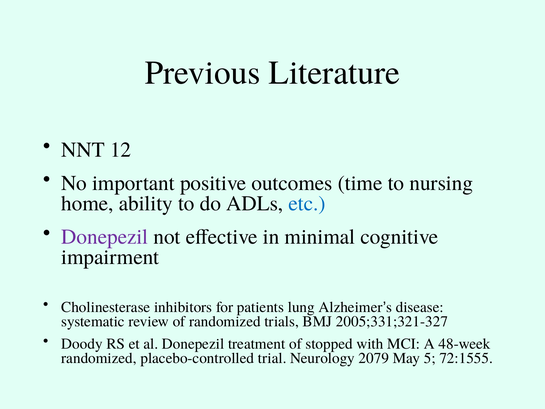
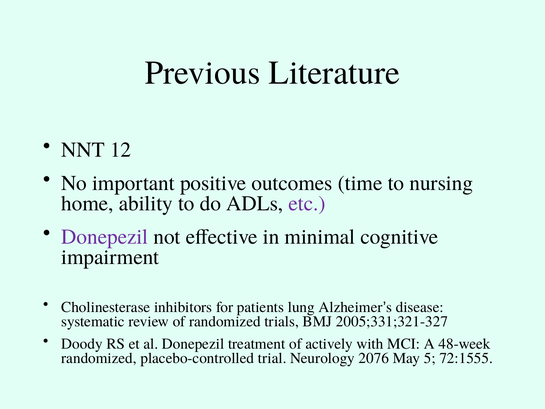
etc colour: blue -> purple
stopped: stopped -> actively
2079: 2079 -> 2076
